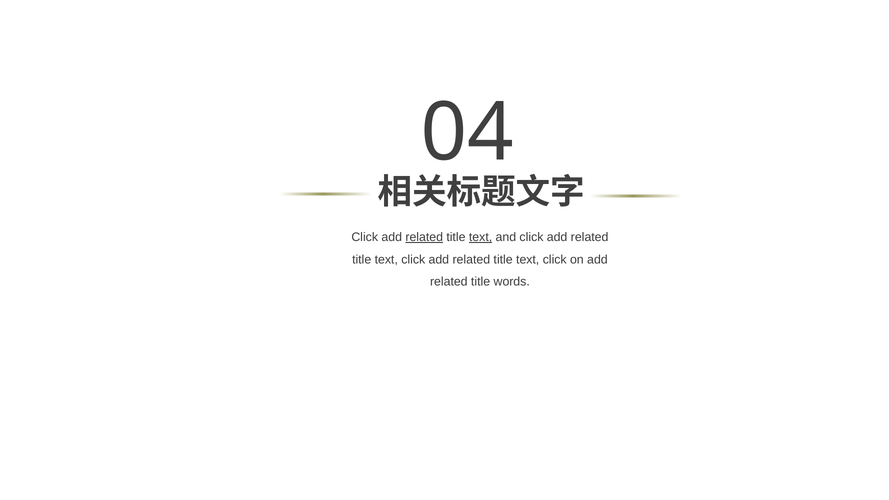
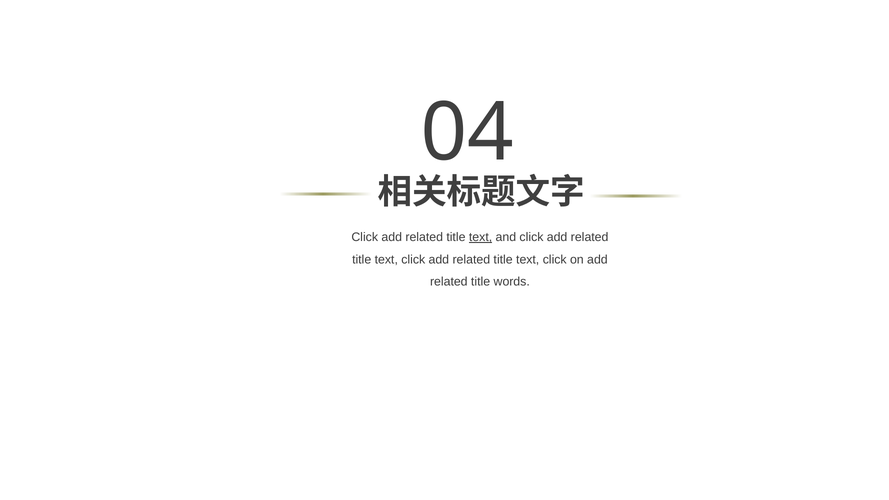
related at (424, 237) underline: present -> none
